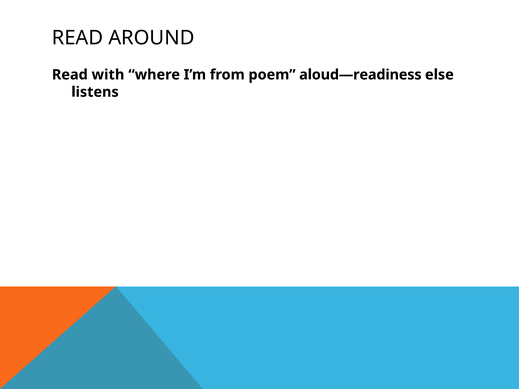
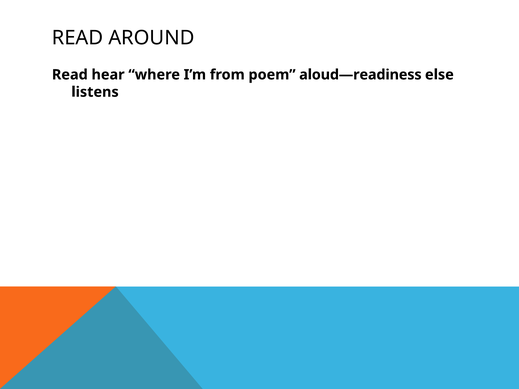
with: with -> hear
